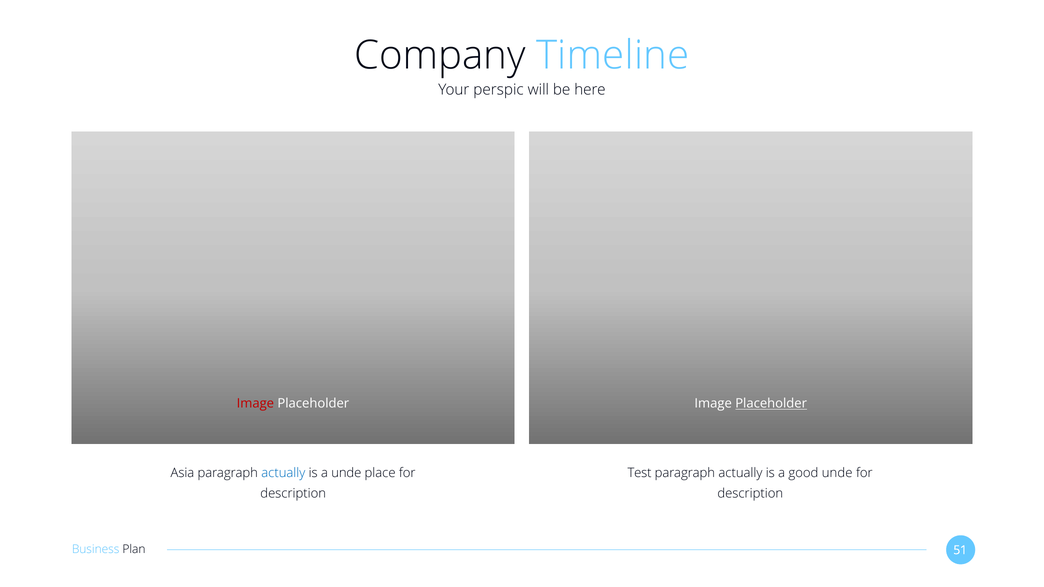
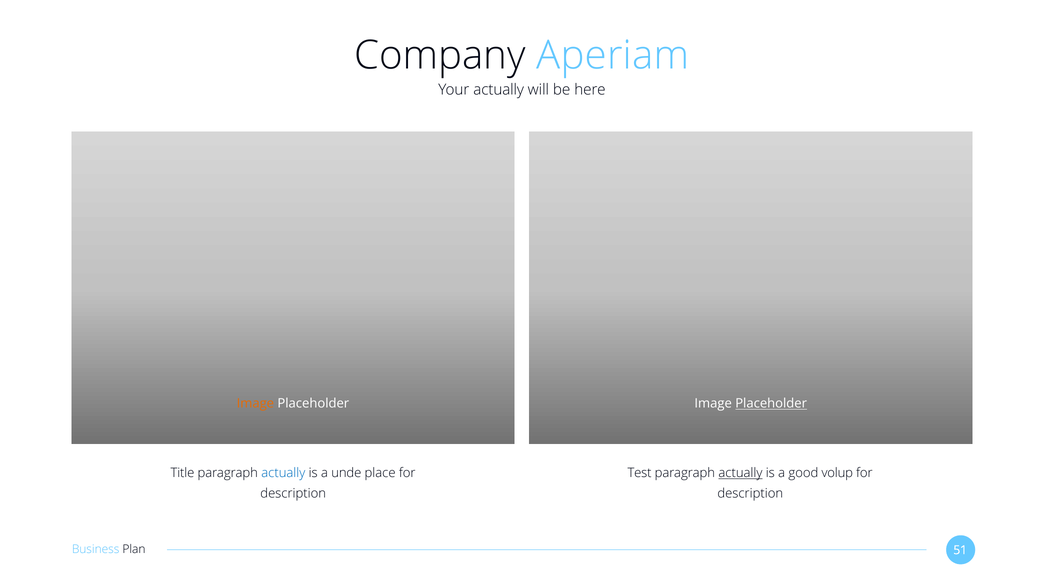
Timeline: Timeline -> Aperiam
Your perspic: perspic -> actually
Image at (255, 404) colour: red -> orange
Asia: Asia -> Title
actually at (740, 473) underline: none -> present
good unde: unde -> volup
